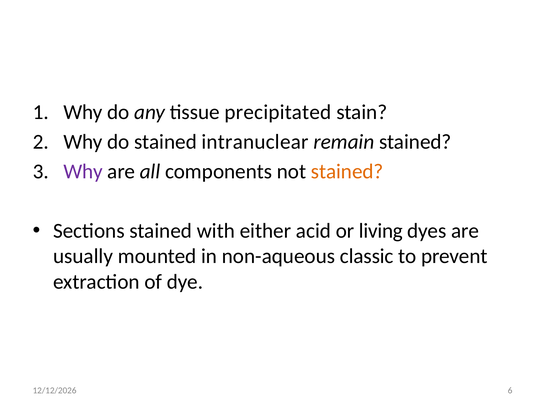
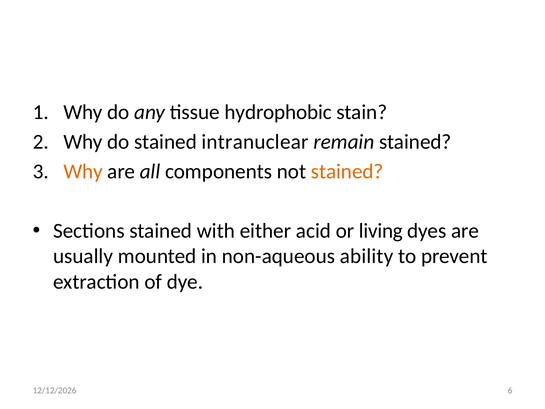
precipitated: precipitated -> hydrophobic
Why at (83, 172) colour: purple -> orange
classic: classic -> ability
